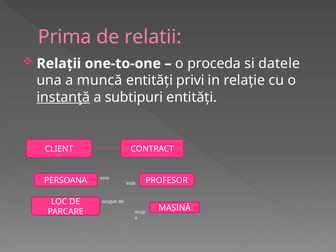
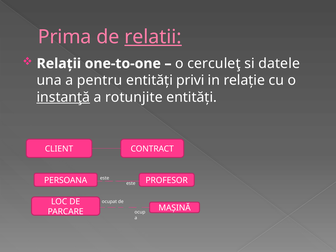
relatii underline: none -> present
proceda: proceda -> cerculeţ
muncă: muncă -> pentru
subtipuri: subtipuri -> rotunjite
